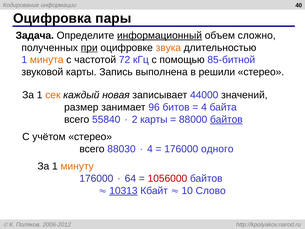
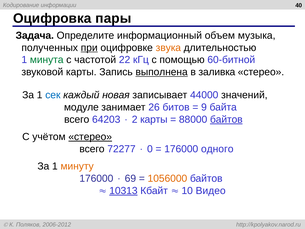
информационный underline: present -> none
сложно: сложно -> музыка
минута colour: orange -> green
72: 72 -> 22
85-битной: 85-битной -> 60-битной
выполнена underline: none -> present
решили: решили -> заливка
сек colour: orange -> blue
размер: размер -> модуле
96: 96 -> 26
4 at (204, 107): 4 -> 9
55840: 55840 -> 64203
стерео at (90, 137) underline: none -> present
88030: 88030 -> 72277
4 at (150, 149): 4 -> 0
64: 64 -> 69
1056000 colour: red -> orange
Слово: Слово -> Видео
